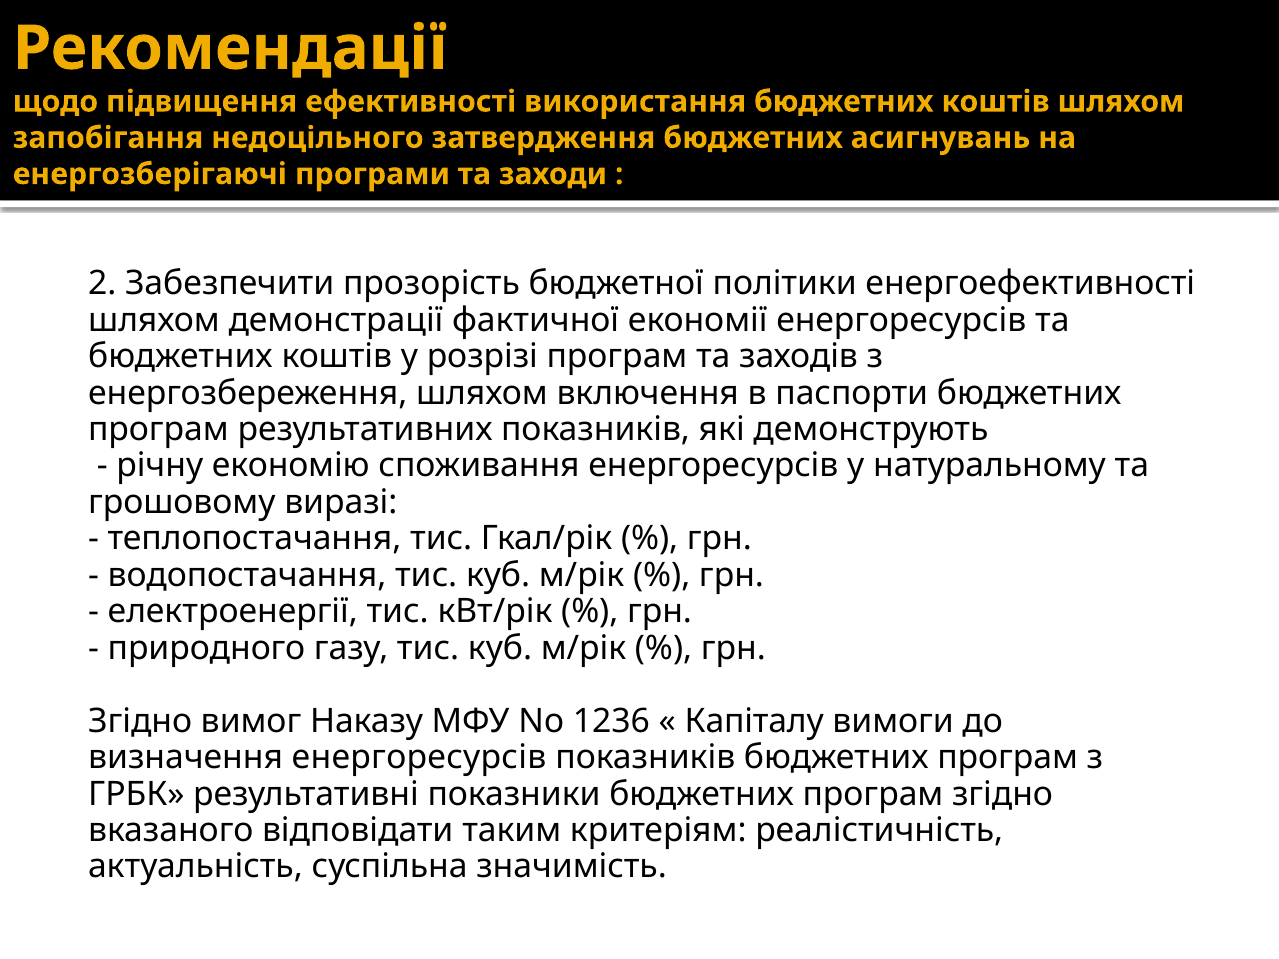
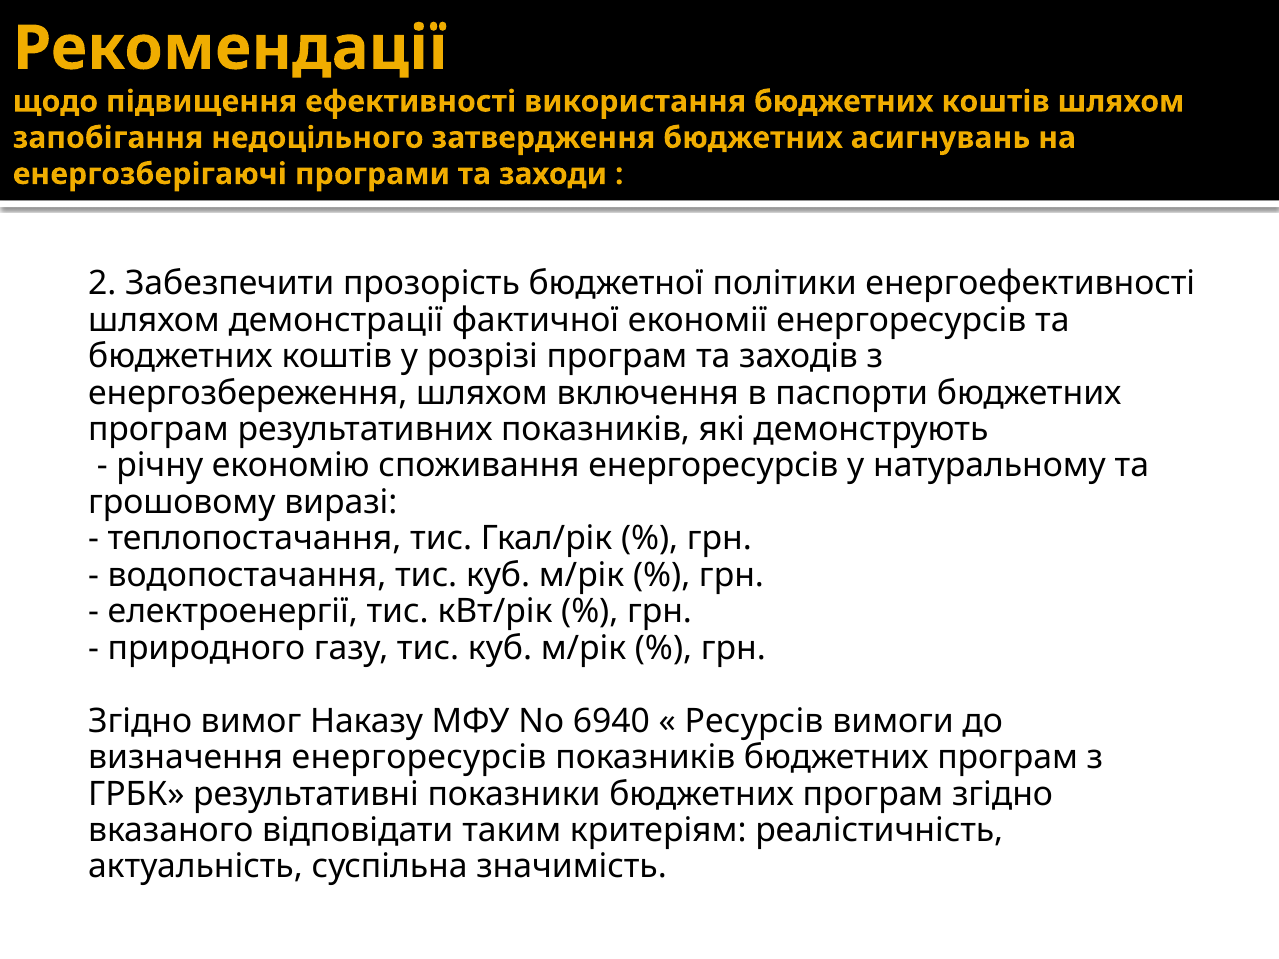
1236: 1236 -> 6940
Капіталу: Капіталу -> Ресурсів
